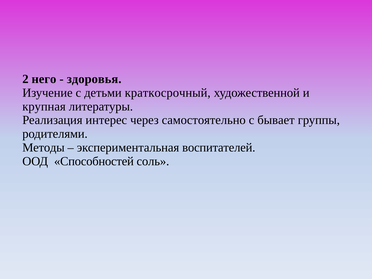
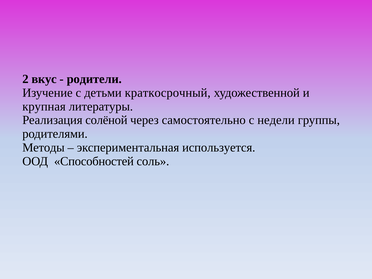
него: него -> вкус
здоровья: здоровья -> родители
интерес: интерес -> солёной
бывает: бывает -> недели
воспитателей: воспитателей -> используется
